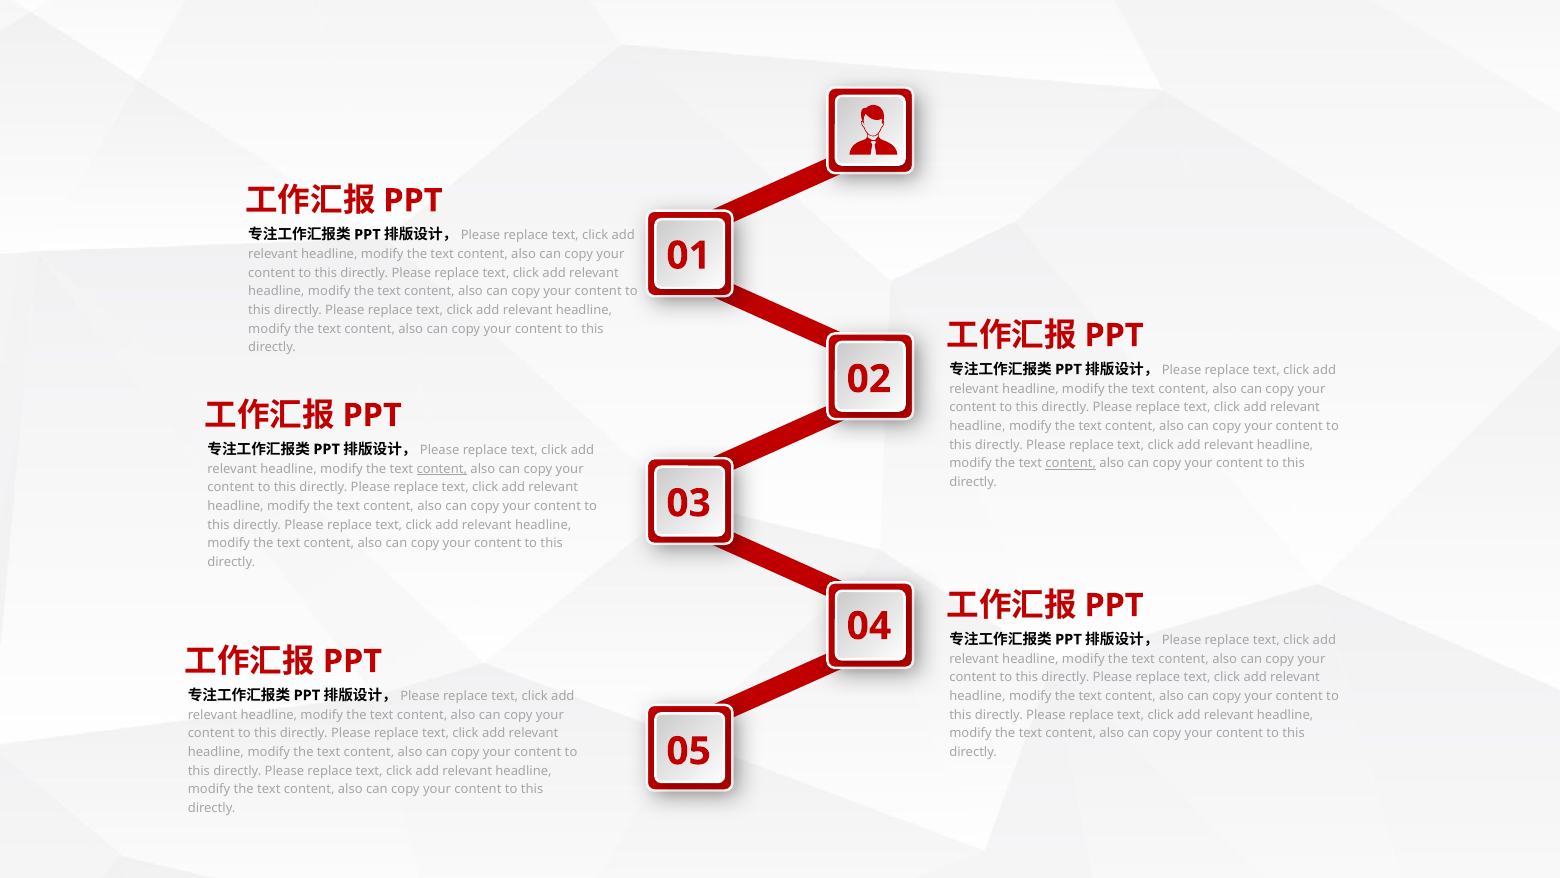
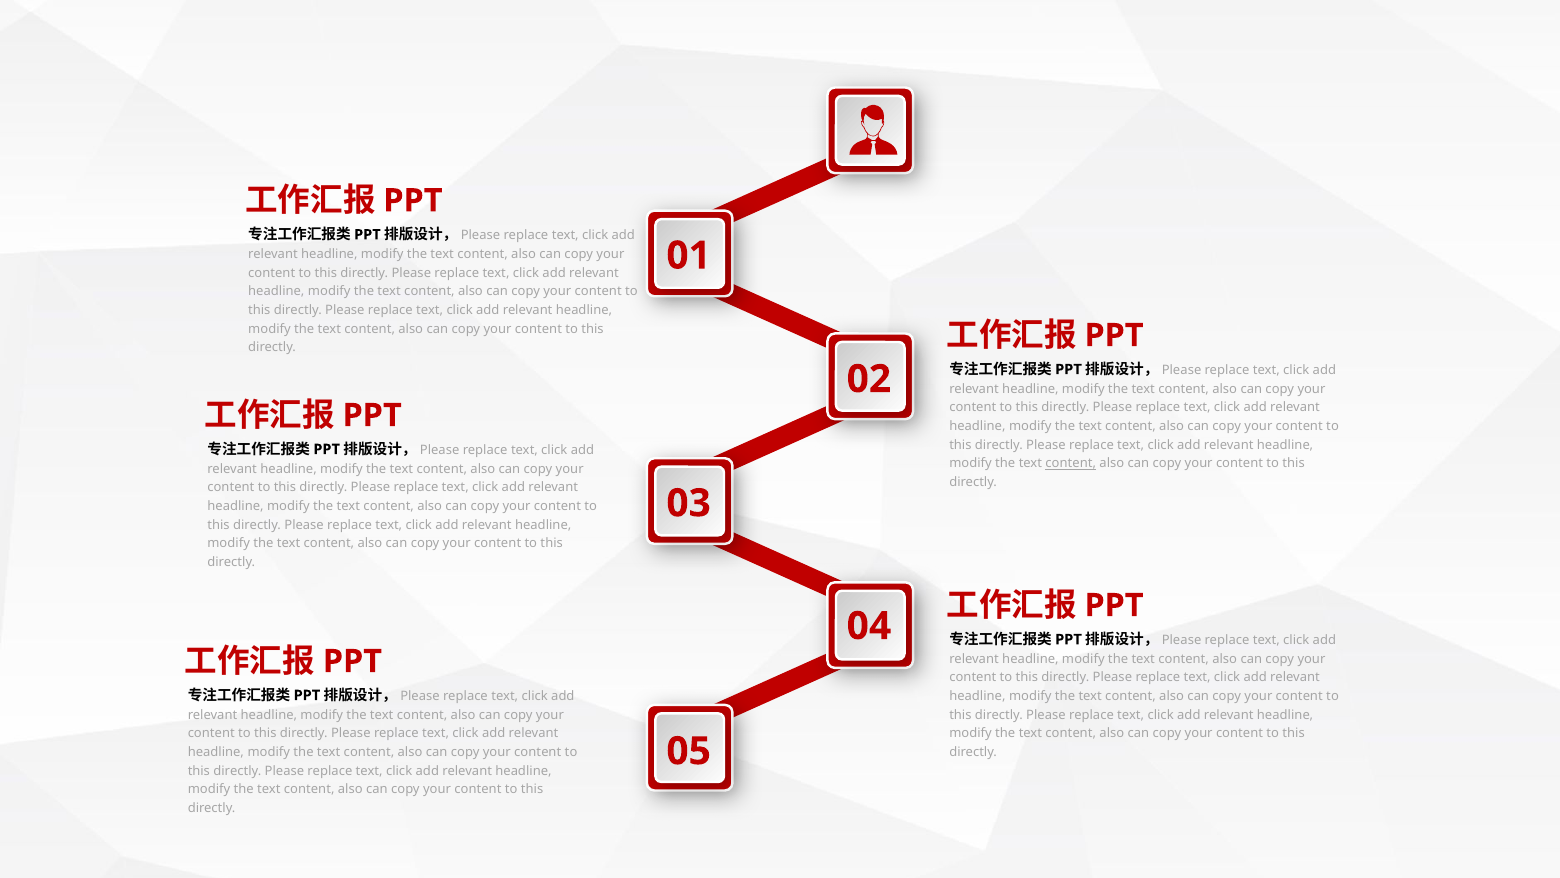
content at (442, 469) underline: present -> none
